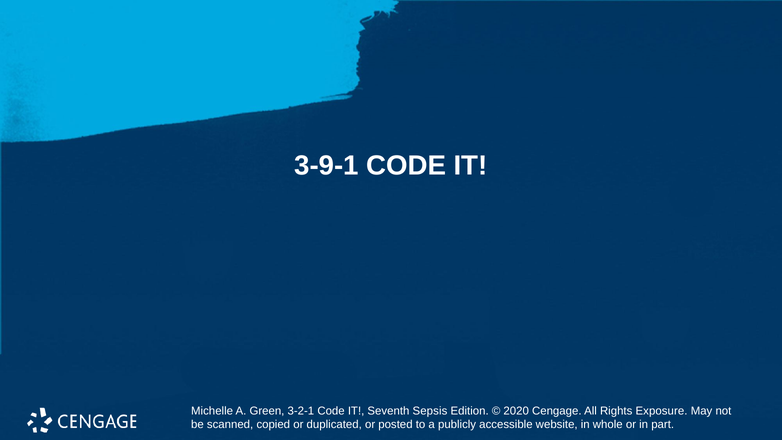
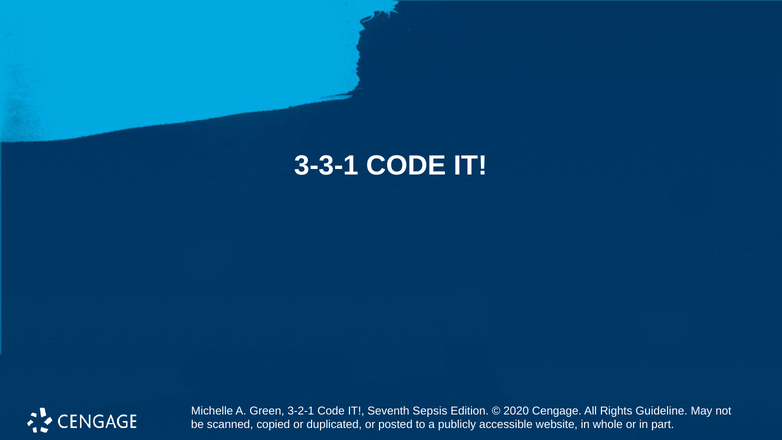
3-9-1: 3-9-1 -> 3-3-1
Exposure: Exposure -> Guideline
